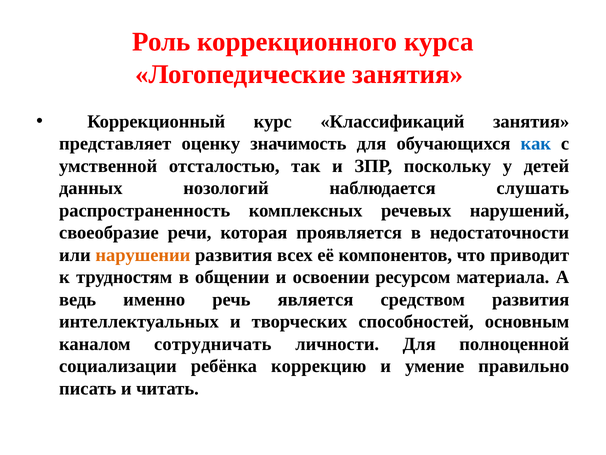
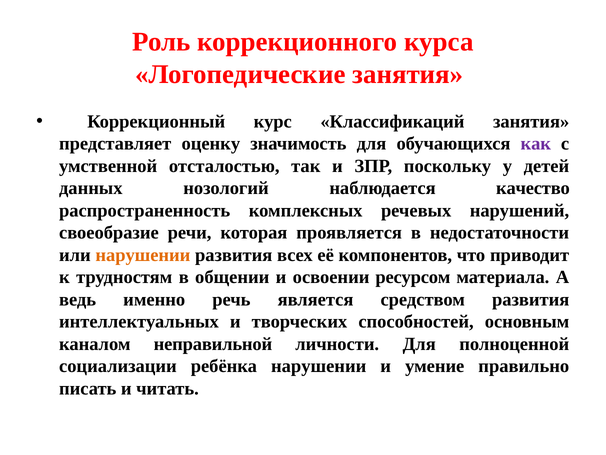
как colour: blue -> purple
слушать: слушать -> качество
сотрудничать: сотрудничать -> неправильной
ребёнка коррекцию: коррекцию -> нарушении
